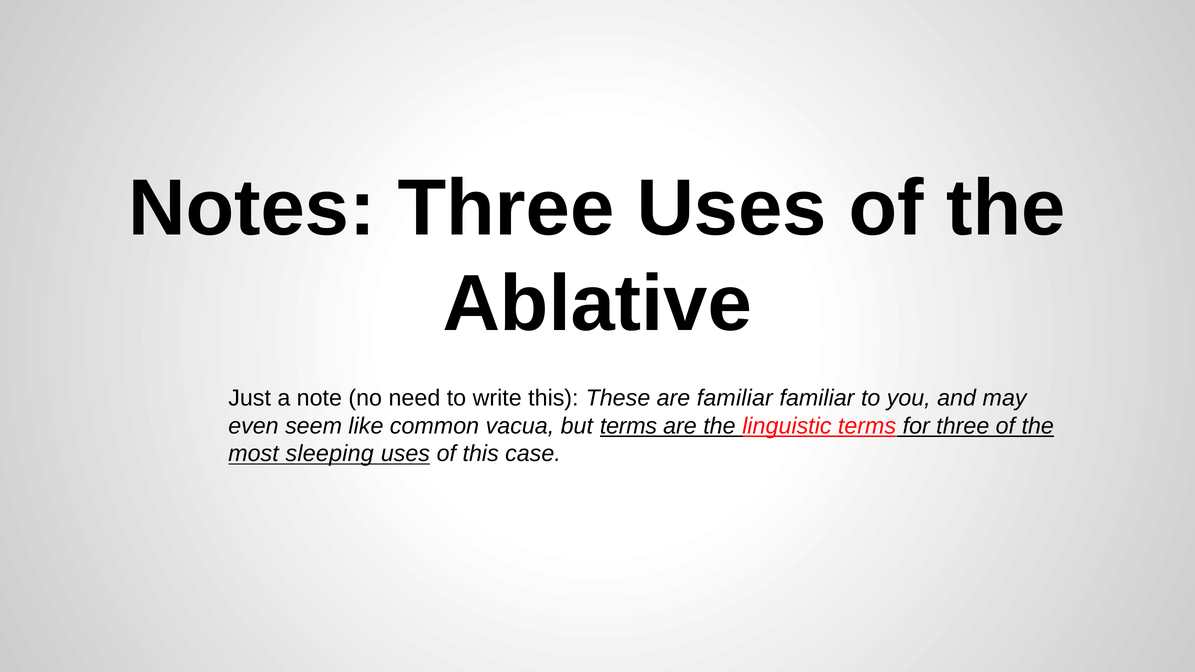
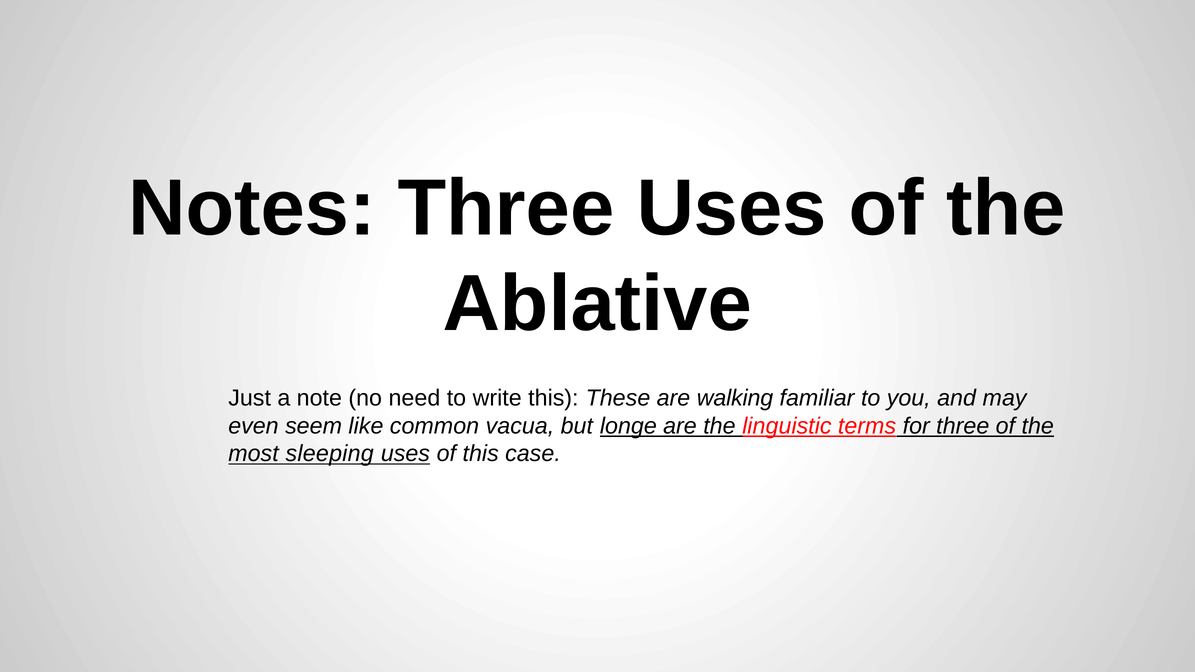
are familiar: familiar -> walking
but terms: terms -> longe
